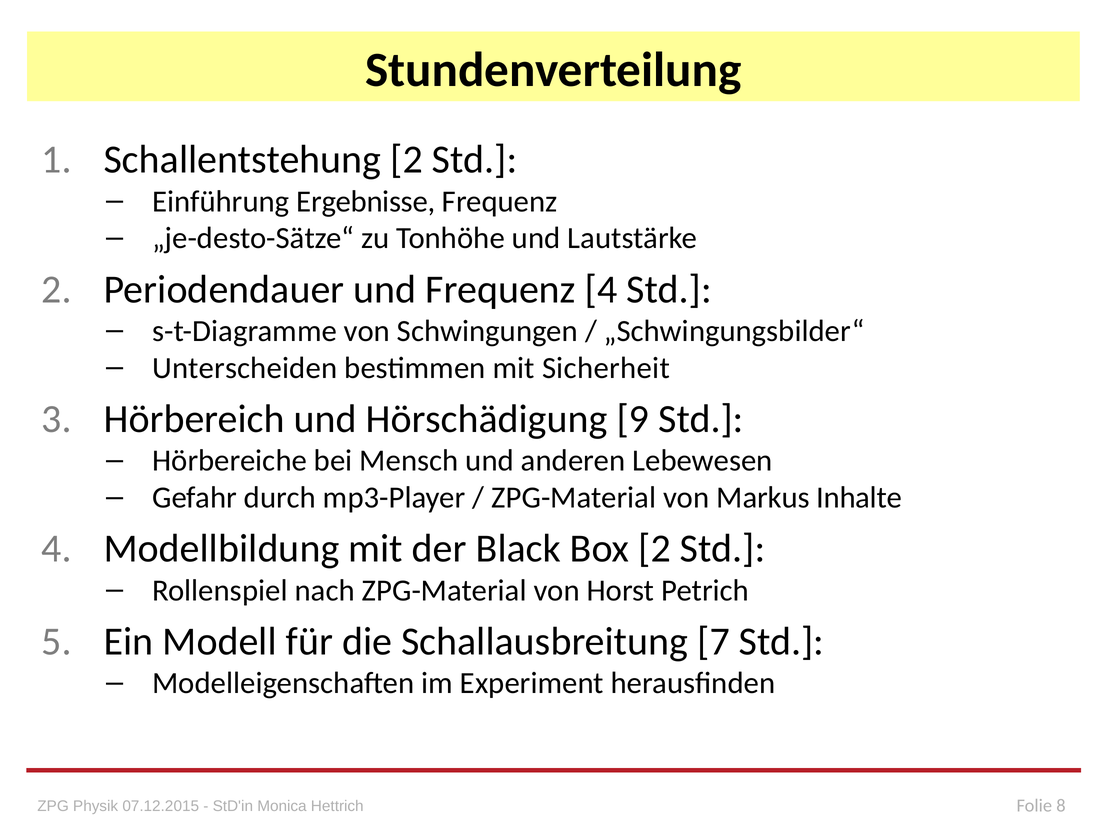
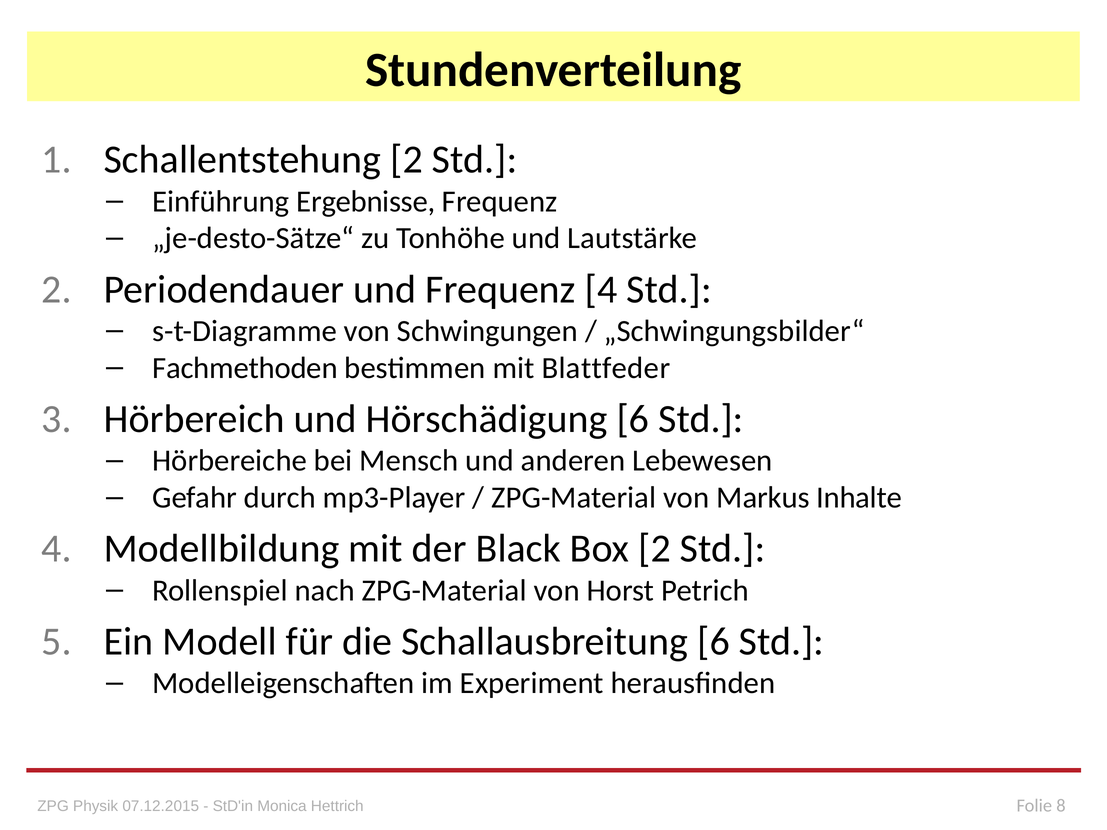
Unterscheiden: Unterscheiden -> Fachmethoden
Sicherheit: Sicherheit -> Blattfeder
Hörschädigung 9: 9 -> 6
Schallausbreitung 7: 7 -> 6
